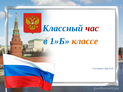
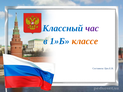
час colour: red -> purple
